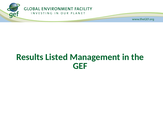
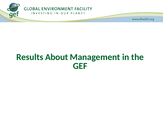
Listed: Listed -> About
